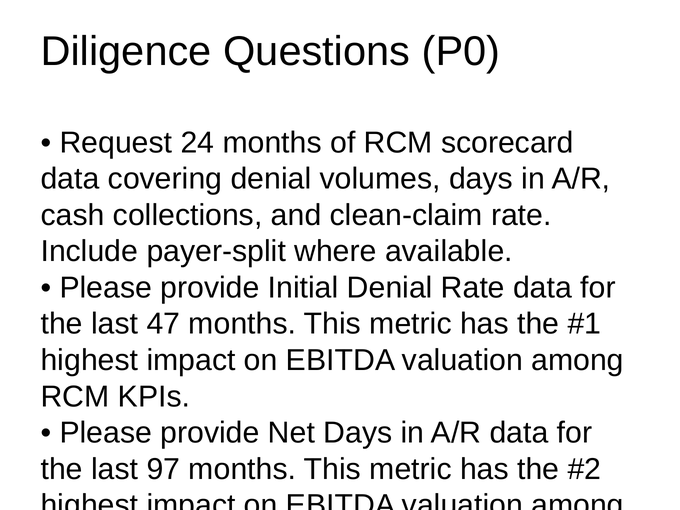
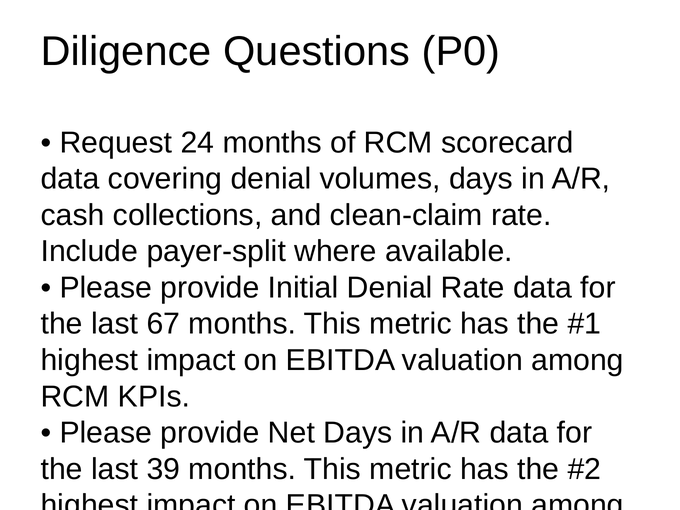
47: 47 -> 67
97: 97 -> 39
